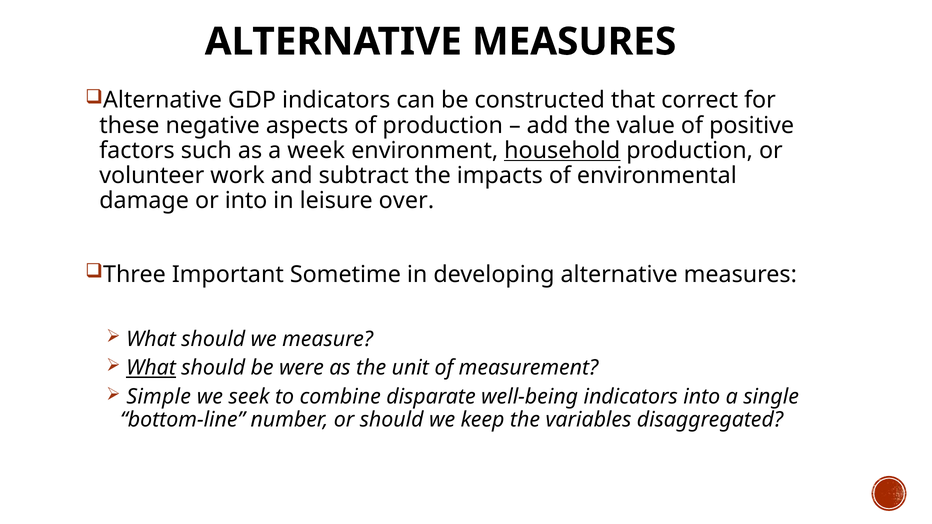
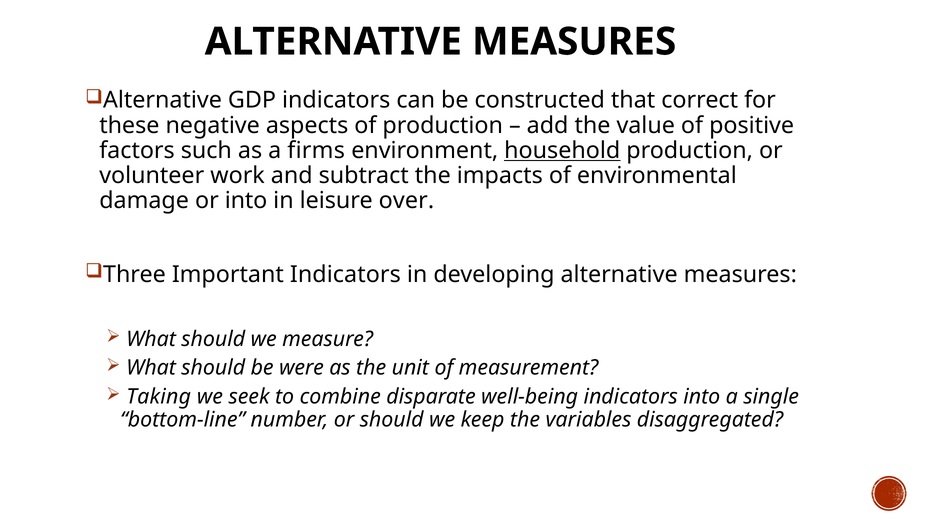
week: week -> firms
Important Sometime: Sometime -> Indicators
What at (151, 368) underline: present -> none
Simple: Simple -> Taking
